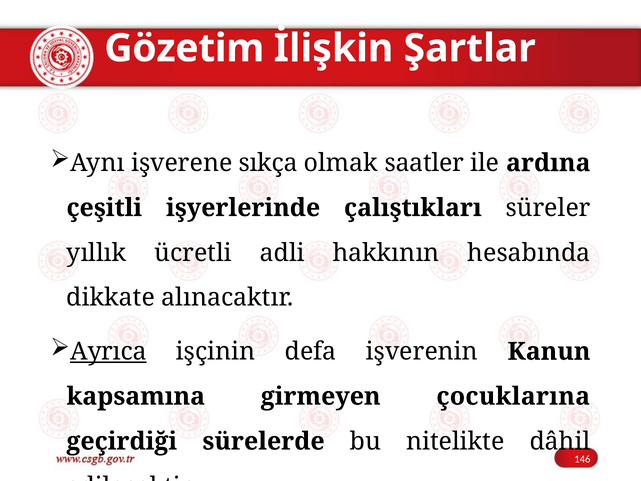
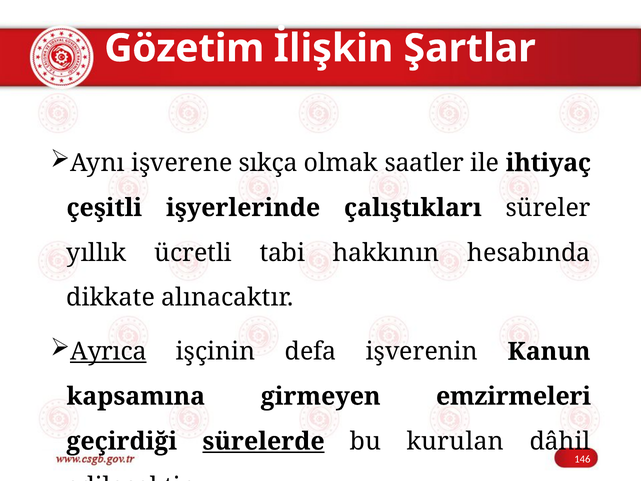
ardına: ardına -> ihtiyaç
adli: adli -> tabi
çocuklarına: çocuklarına -> emzirmeleri
sürelerde underline: none -> present
nitelikte: nitelikte -> kurulan
